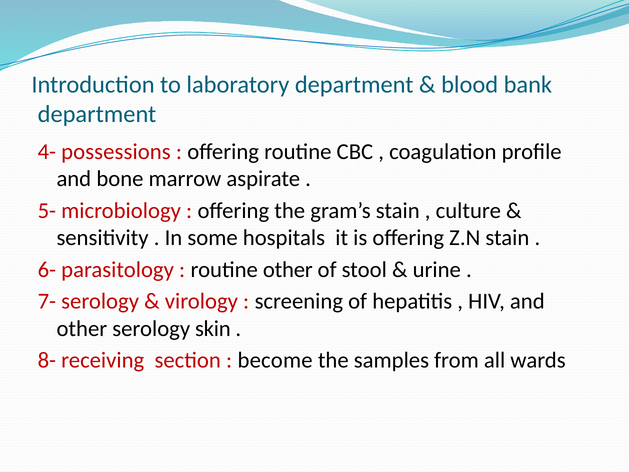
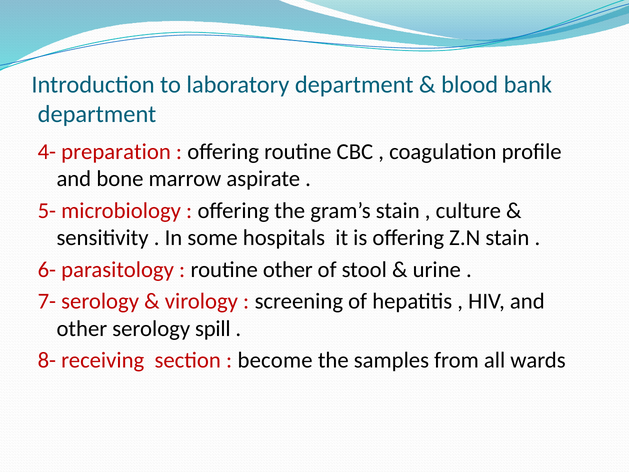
possessions: possessions -> preparation
skin: skin -> spill
